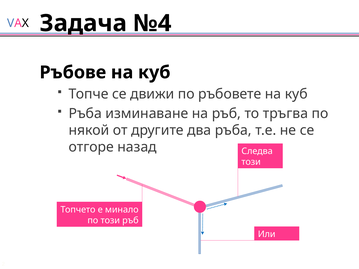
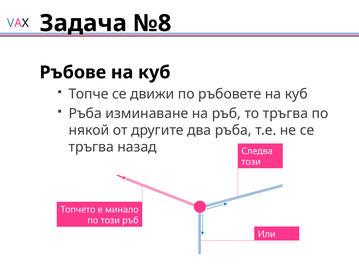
№4: №4 -> №8
отгоре at (91, 147): отгоре -> тръгва
